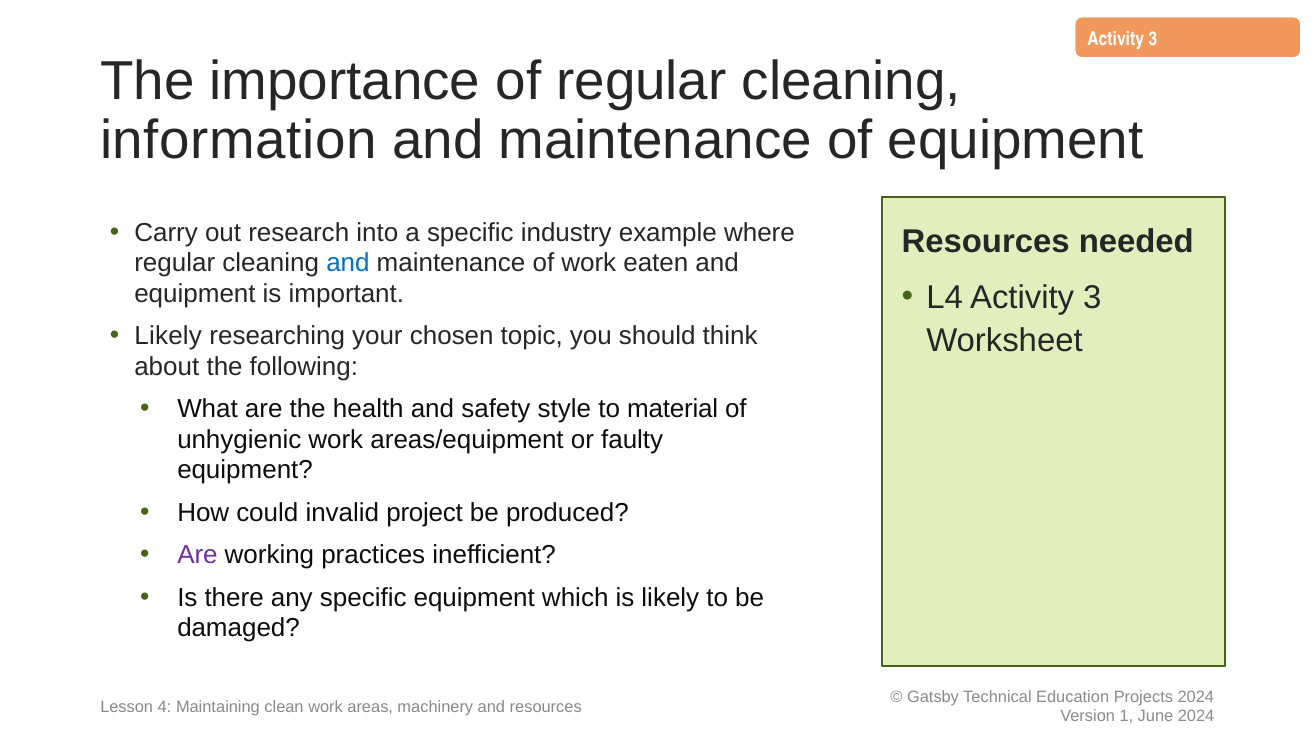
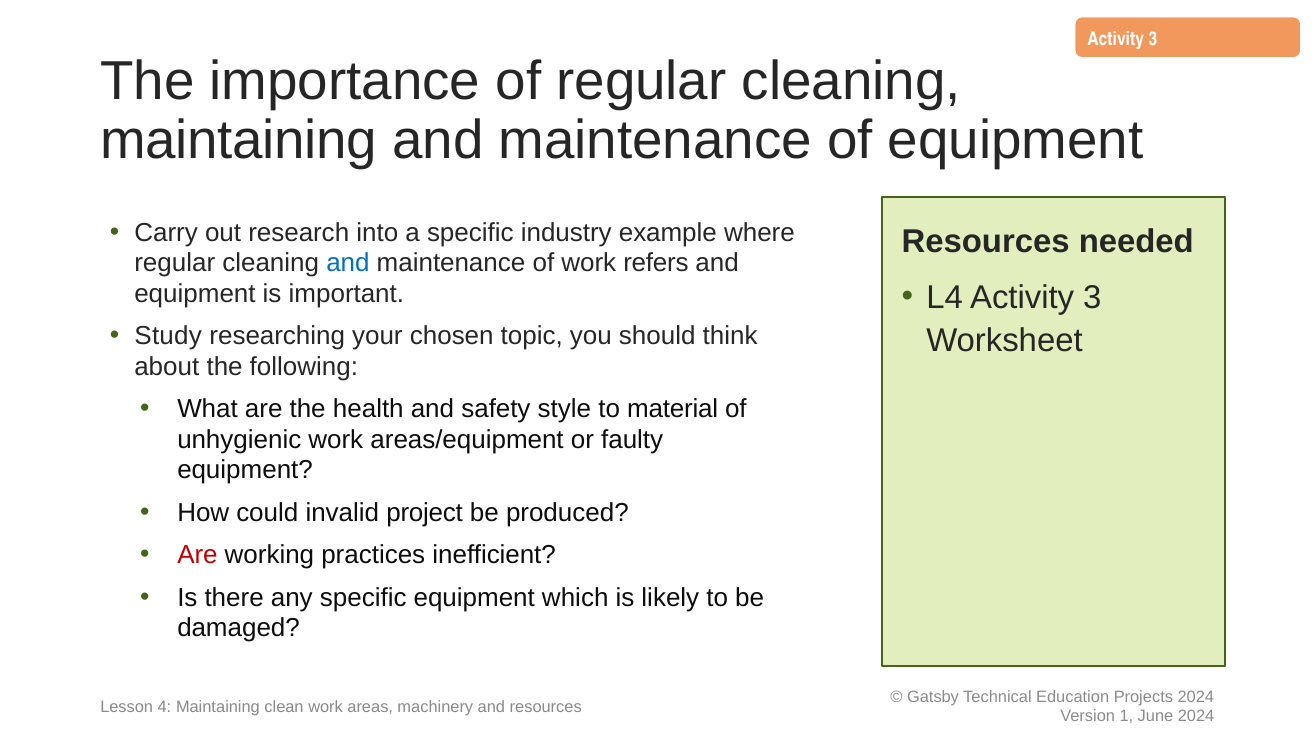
information at (238, 140): information -> maintaining
eaten: eaten -> refers
Likely at (168, 336): Likely -> Study
Are at (197, 555) colour: purple -> red
